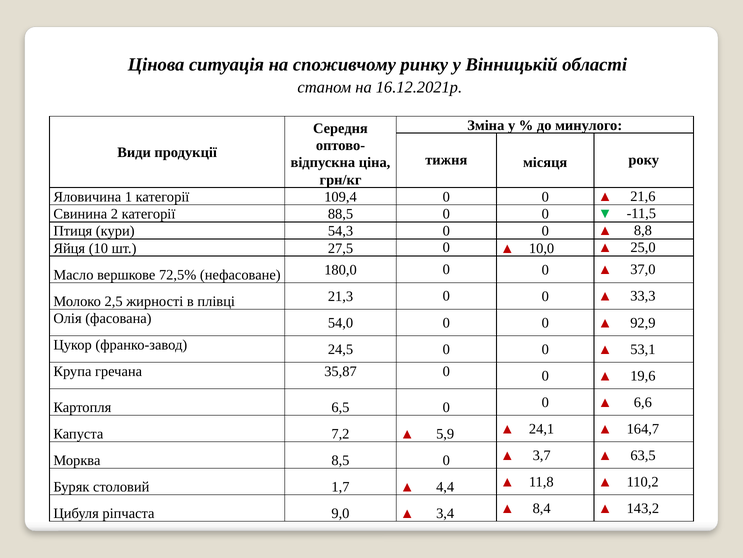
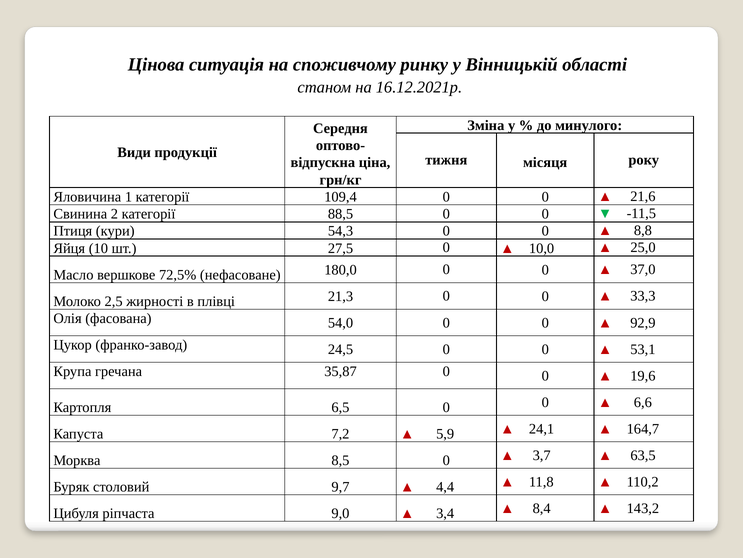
1,7: 1,7 -> 9,7
